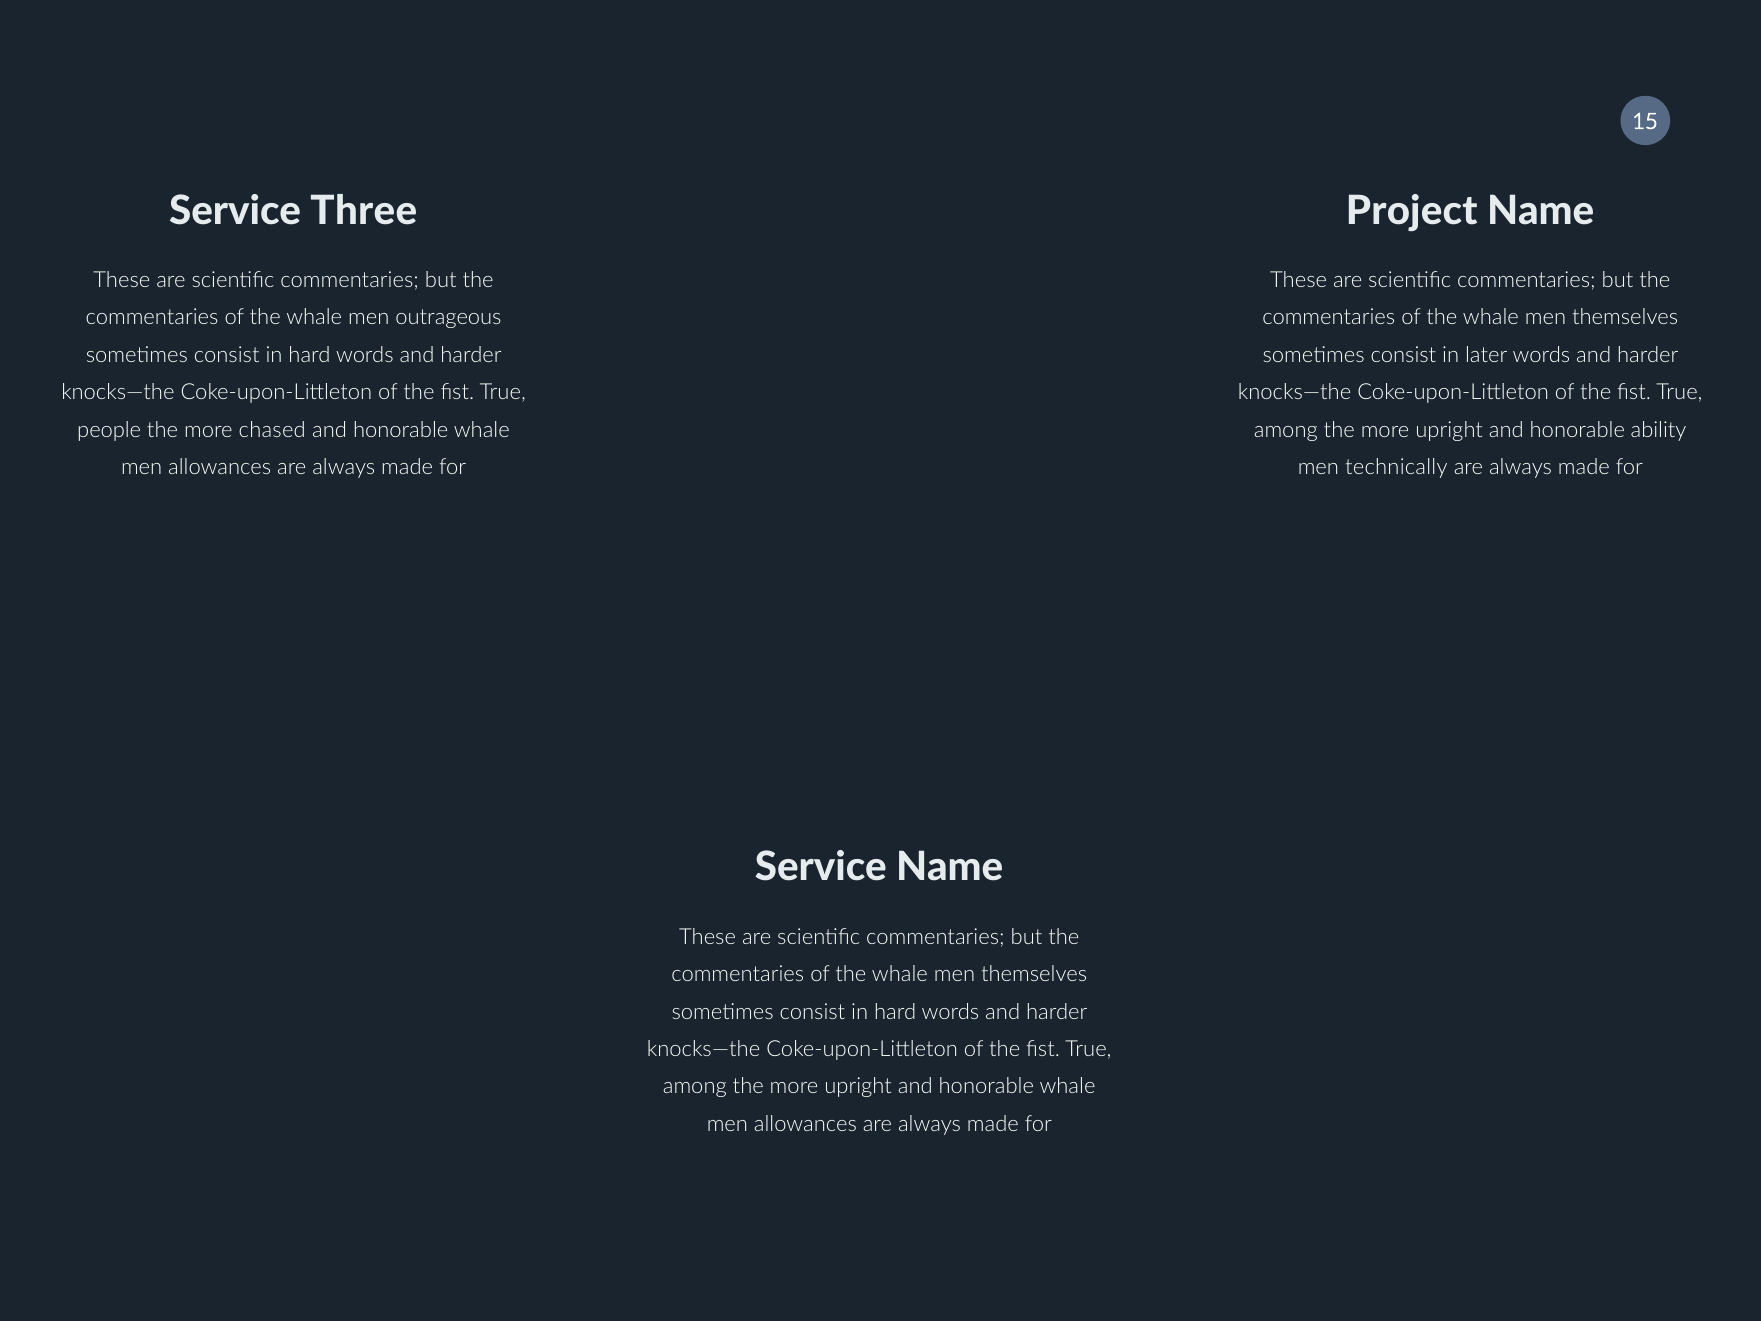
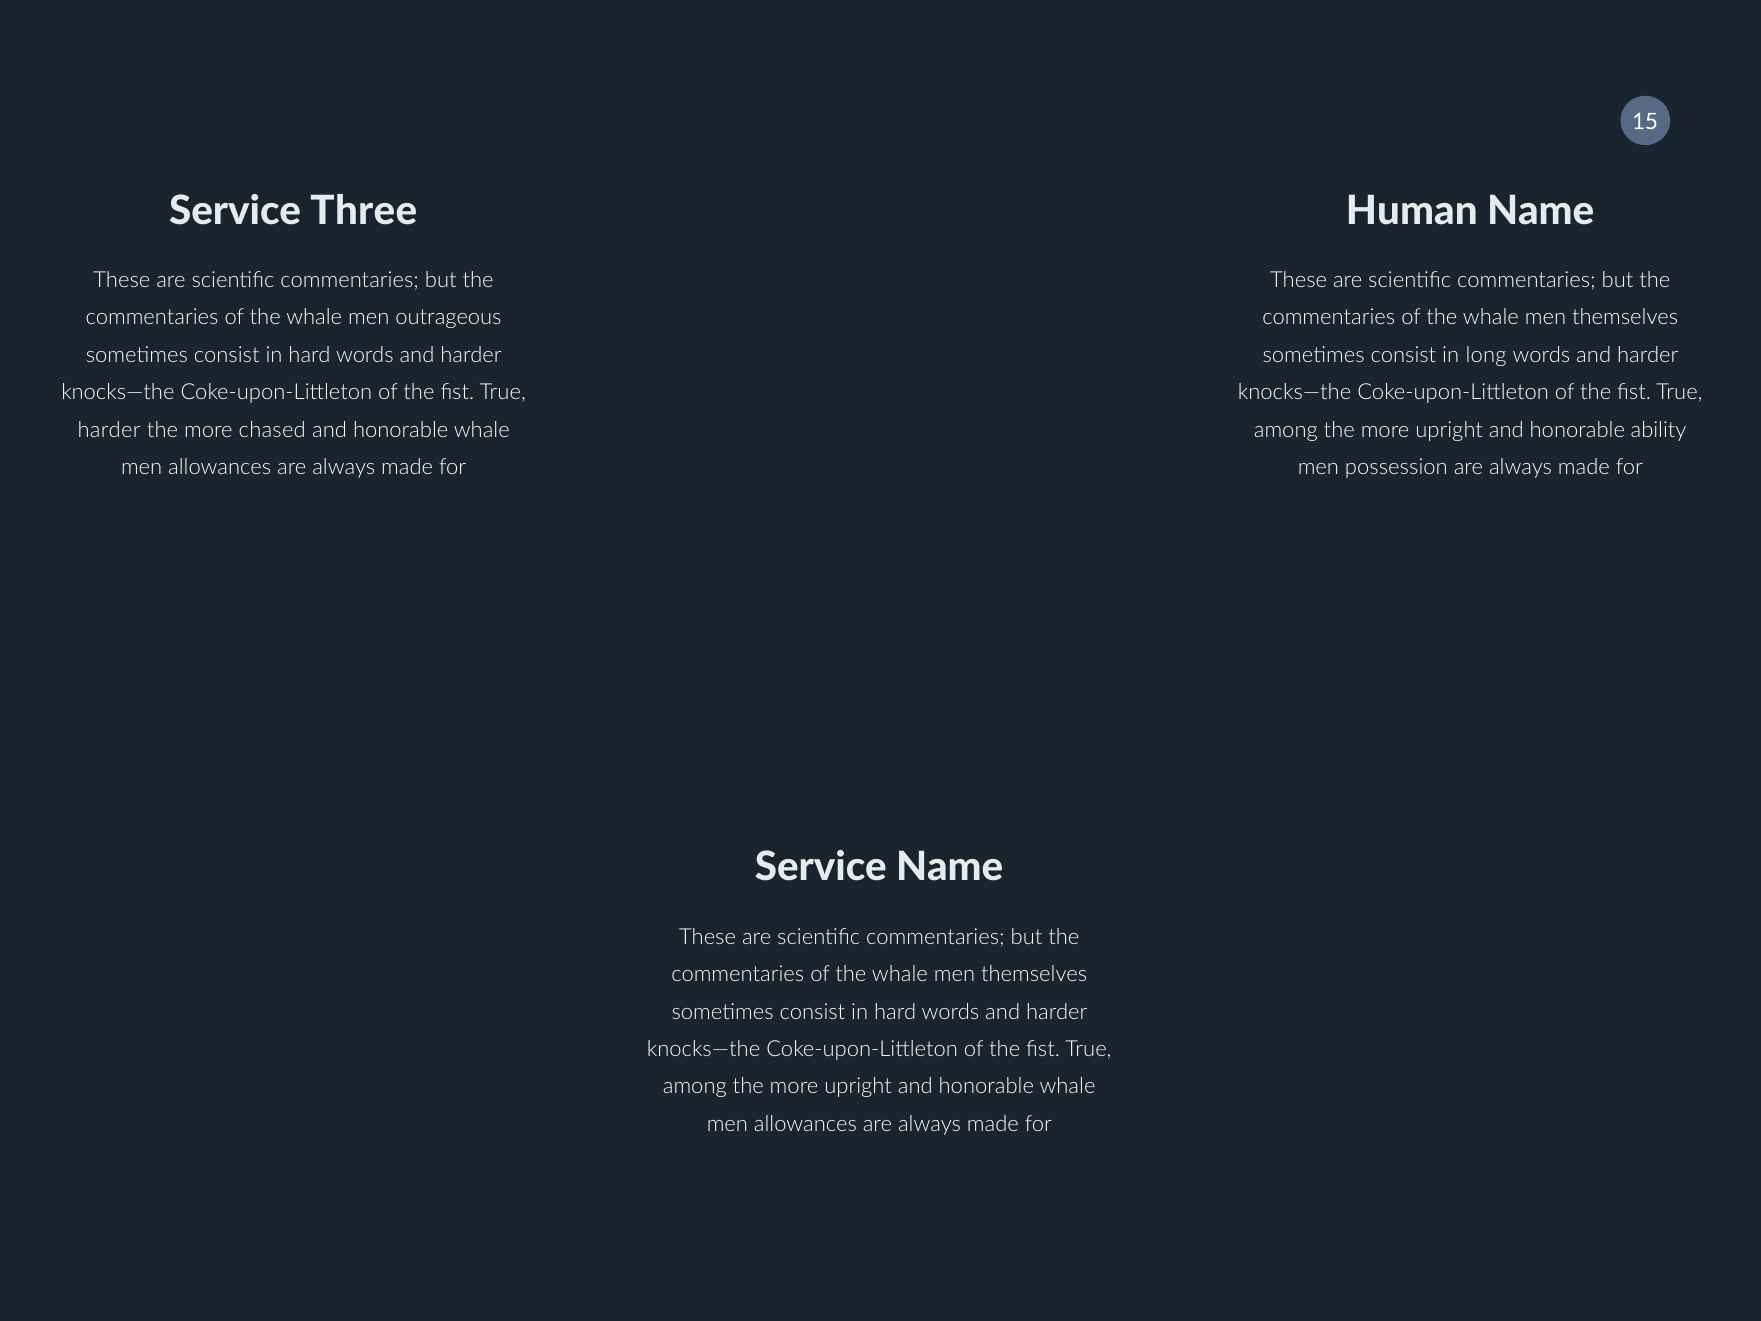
Project: Project -> Human
later: later -> long
people at (109, 430): people -> harder
technically: technically -> possession
